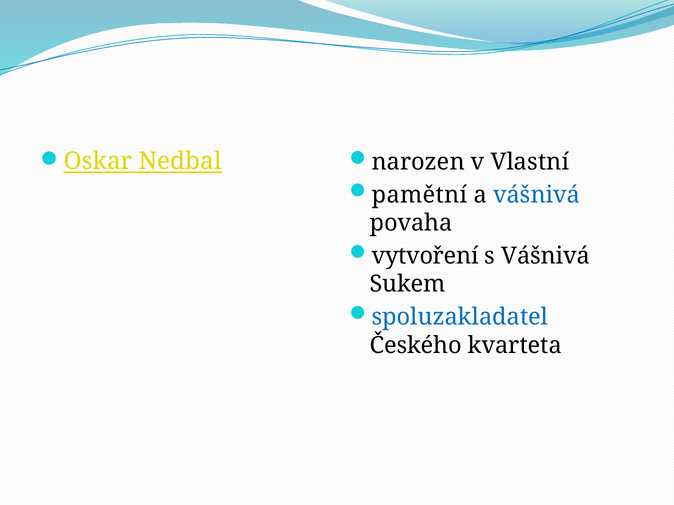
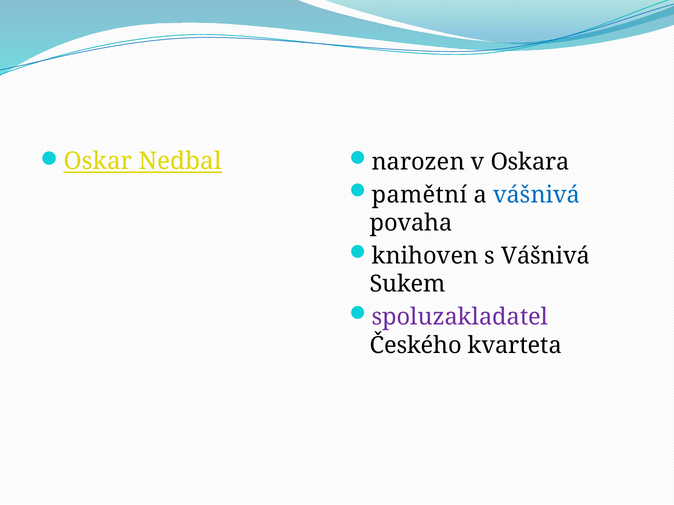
Vlastní: Vlastní -> Oskara
vytvoření: vytvoření -> knihoven
spoluzakladatel colour: blue -> purple
